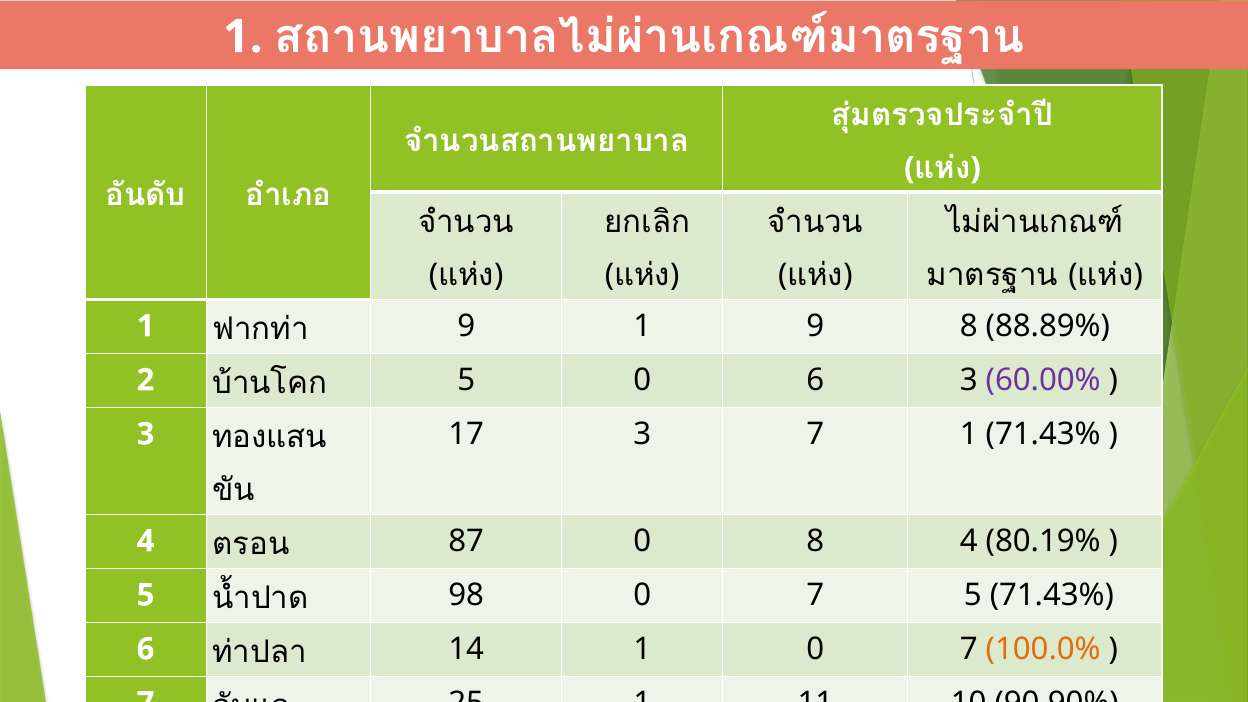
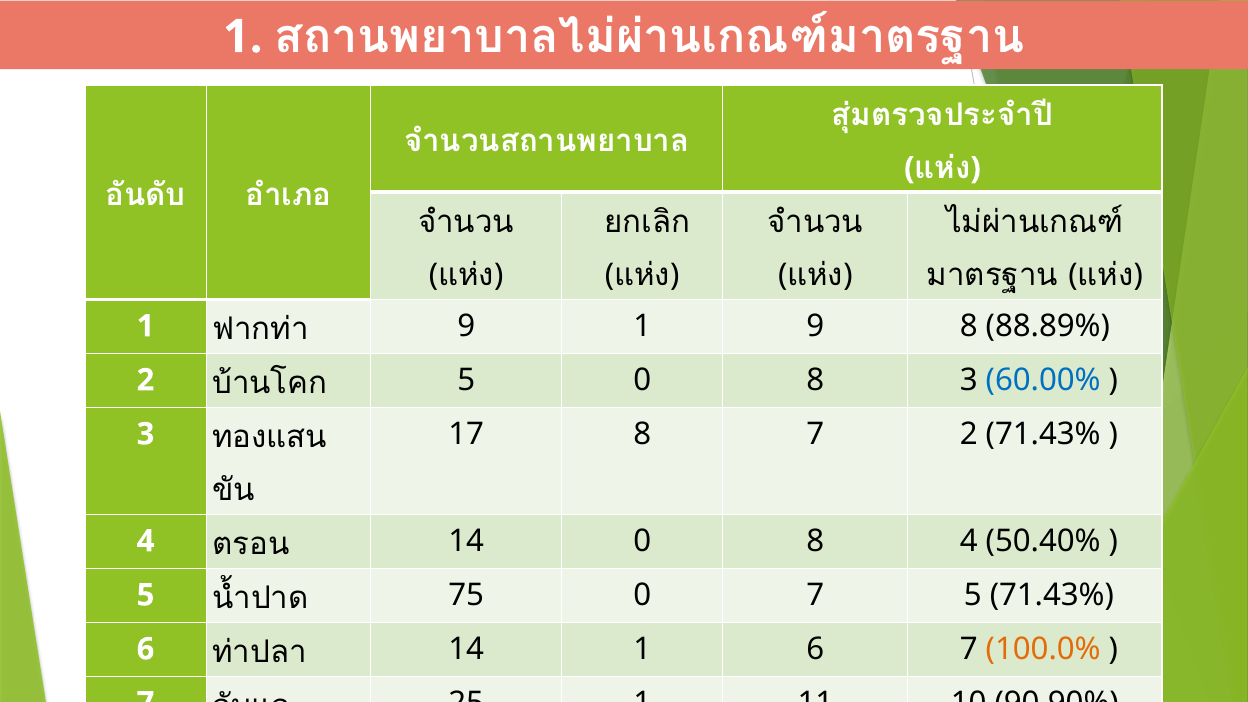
5 0 6: 6 -> 8
60.00% colour: purple -> blue
17 3: 3 -> 8
7 1: 1 -> 2
87 at (466, 541): 87 -> 14
80.19%: 80.19% -> 50.40%
98 at (466, 595): 98 -> 75
1 0: 0 -> 6
